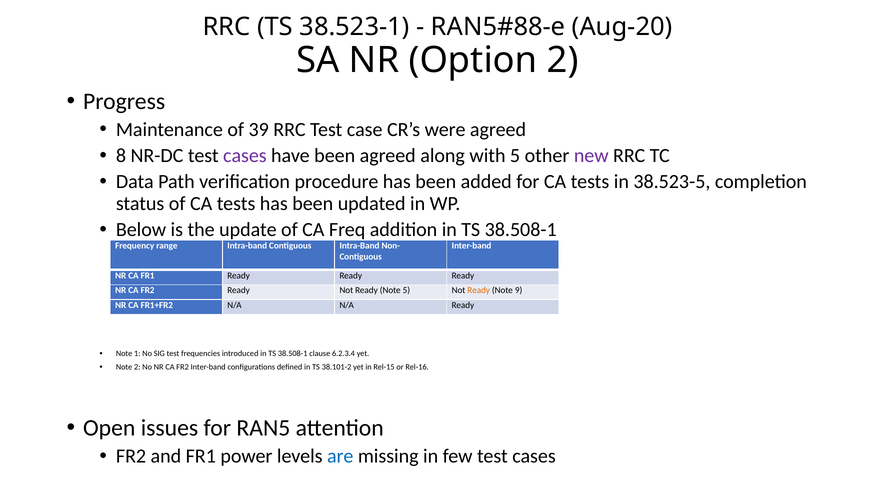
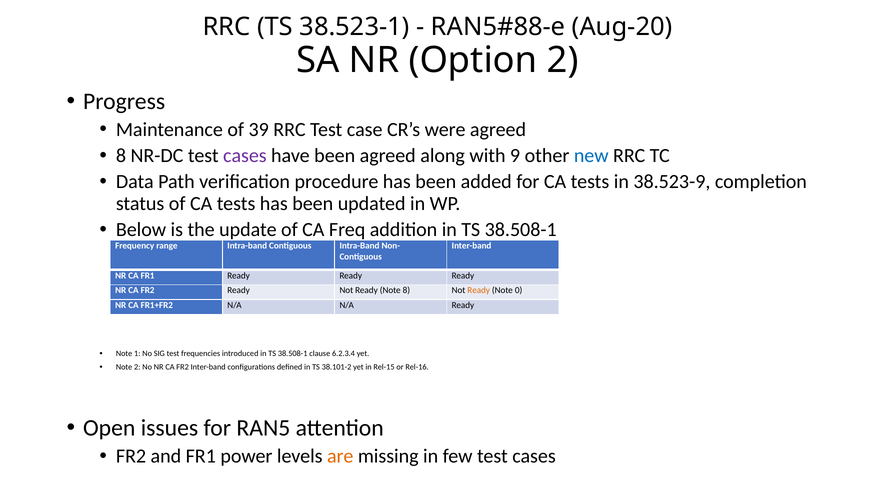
with 5: 5 -> 9
new colour: purple -> blue
38.523-5: 38.523-5 -> 38.523-9
Note 5: 5 -> 8
9: 9 -> 0
are colour: blue -> orange
